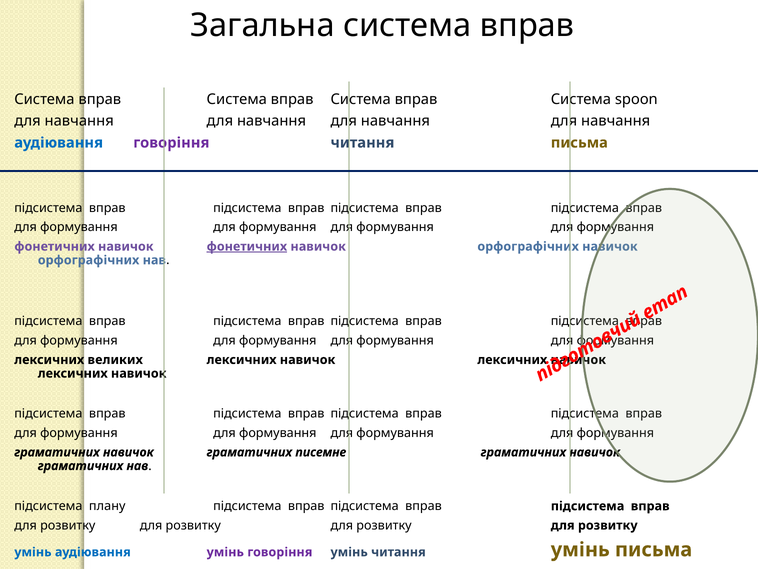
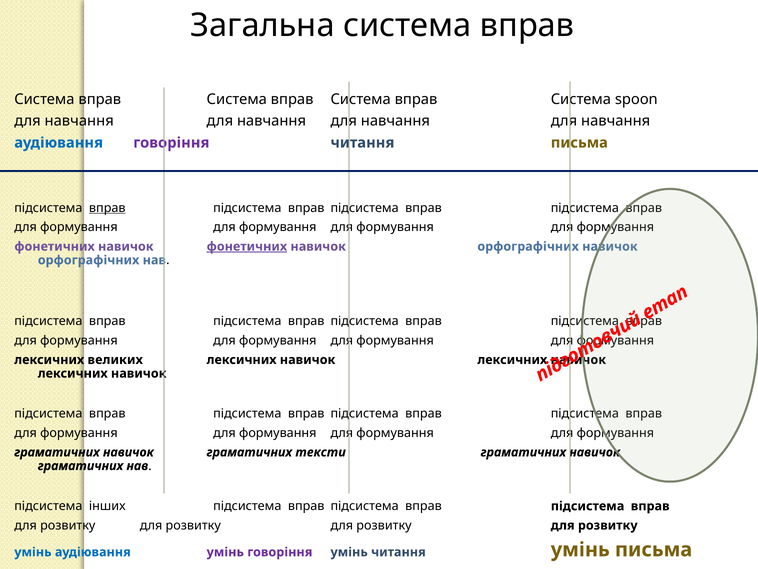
вправ at (107, 208) underline: none -> present
писемне: писемне -> тексти
плану: плану -> інших
